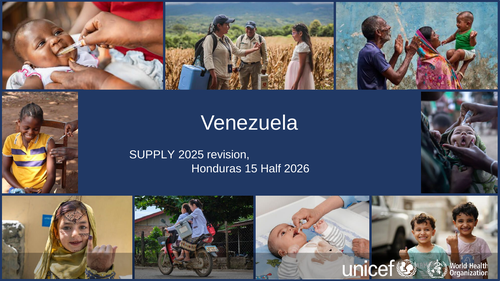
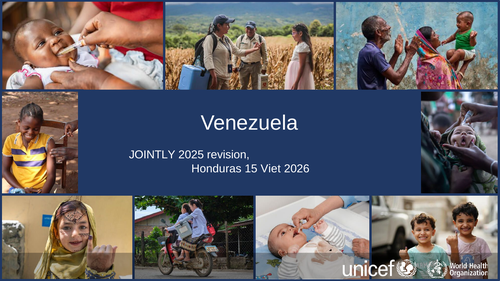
SUPPLY: SUPPLY -> JOINTLY
Half: Half -> Viet
